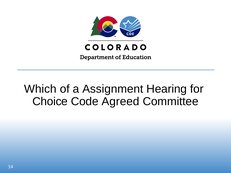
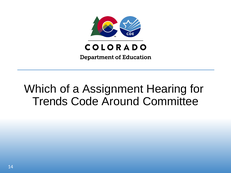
Choice: Choice -> Trends
Agreed: Agreed -> Around
